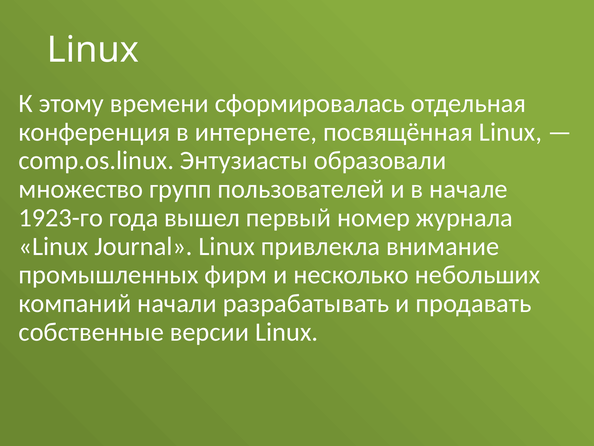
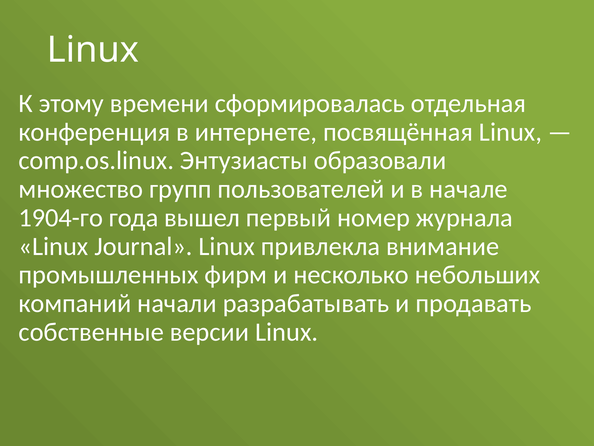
1923-го: 1923-го -> 1904-го
